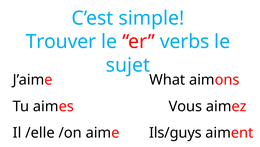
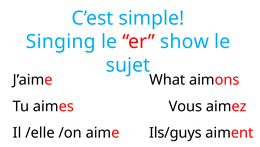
Trouver: Trouver -> Singing
verbs: verbs -> show
